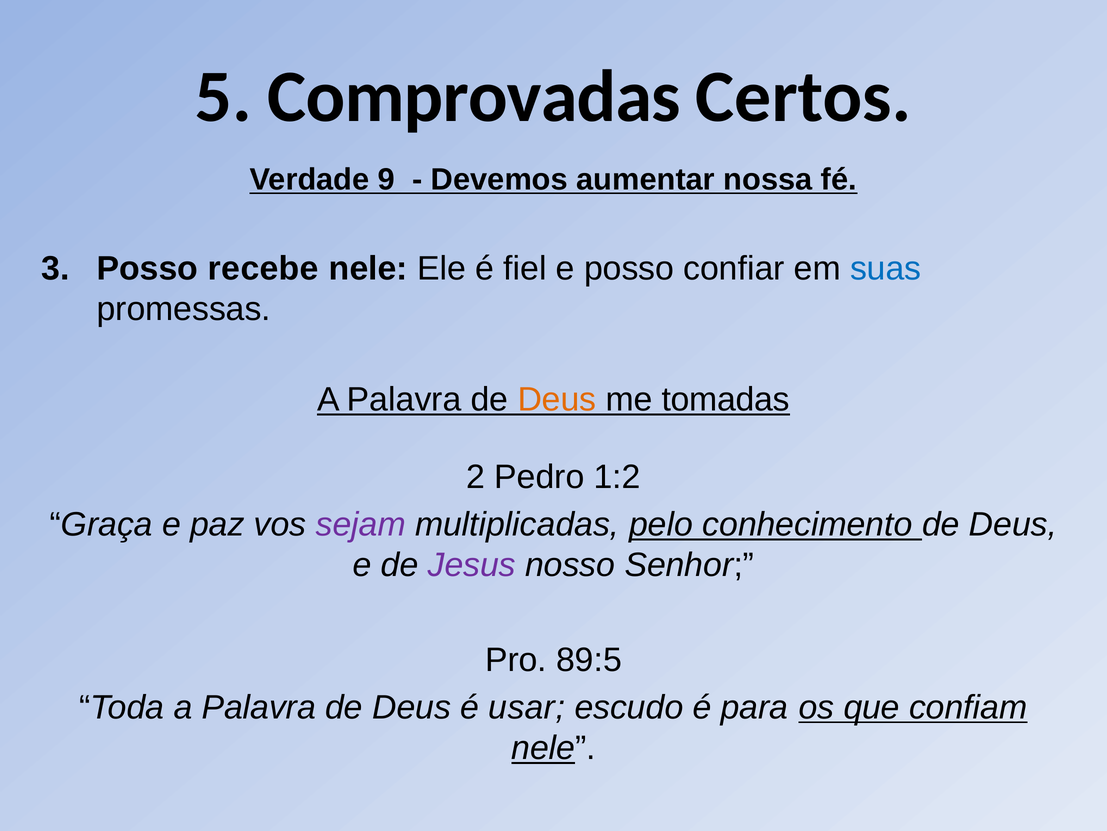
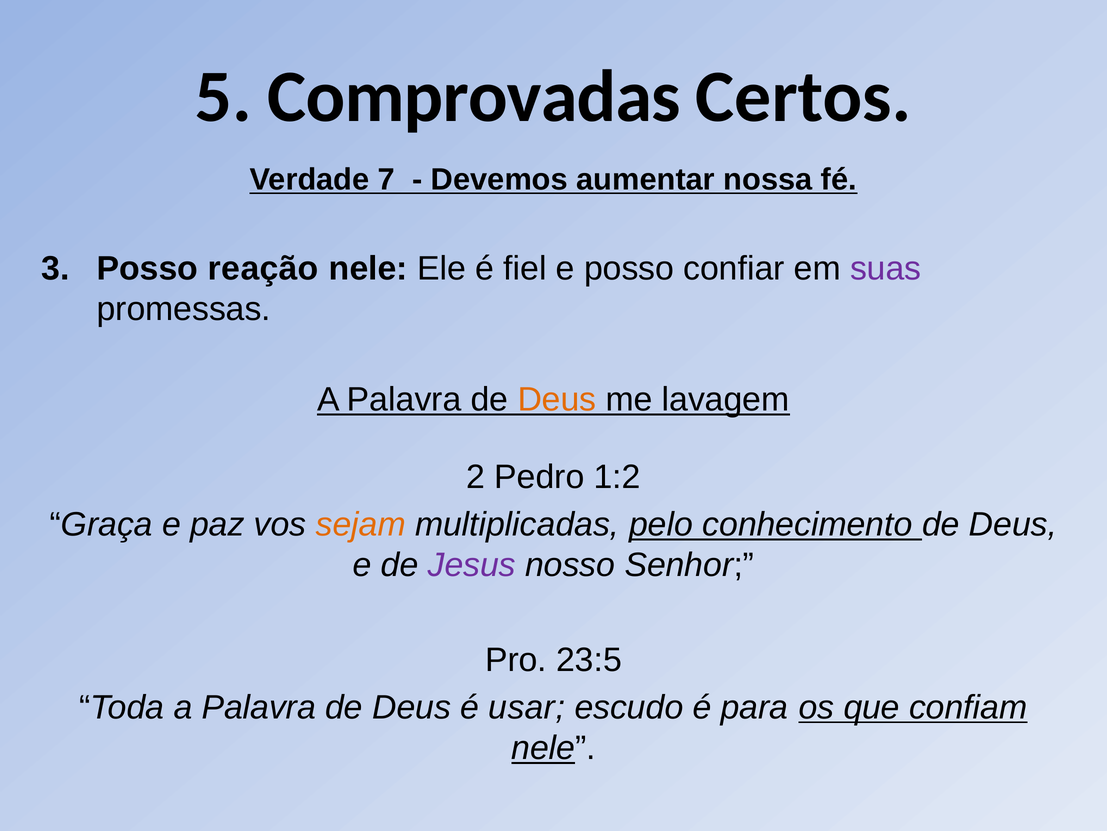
9: 9 -> 7
recebe: recebe -> reação
suas colour: blue -> purple
tomadas: tomadas -> lavagem
sejam colour: purple -> orange
89:5: 89:5 -> 23:5
